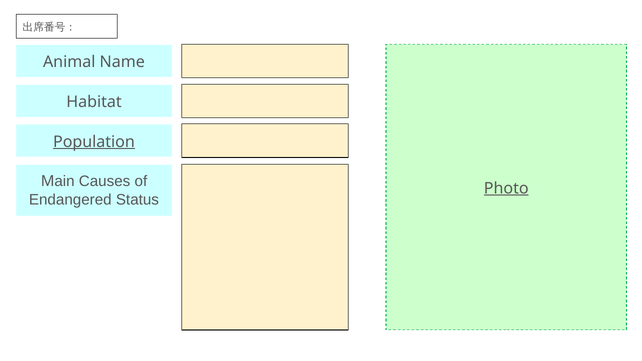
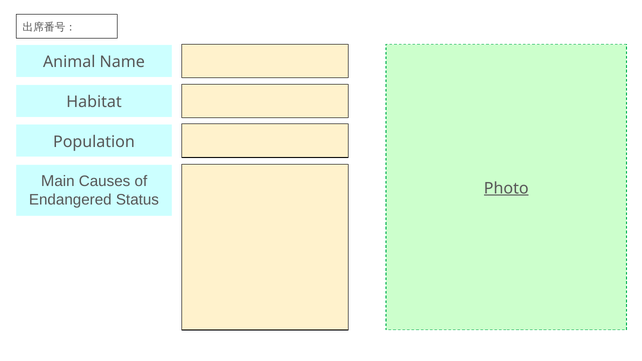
Population underline: present -> none
